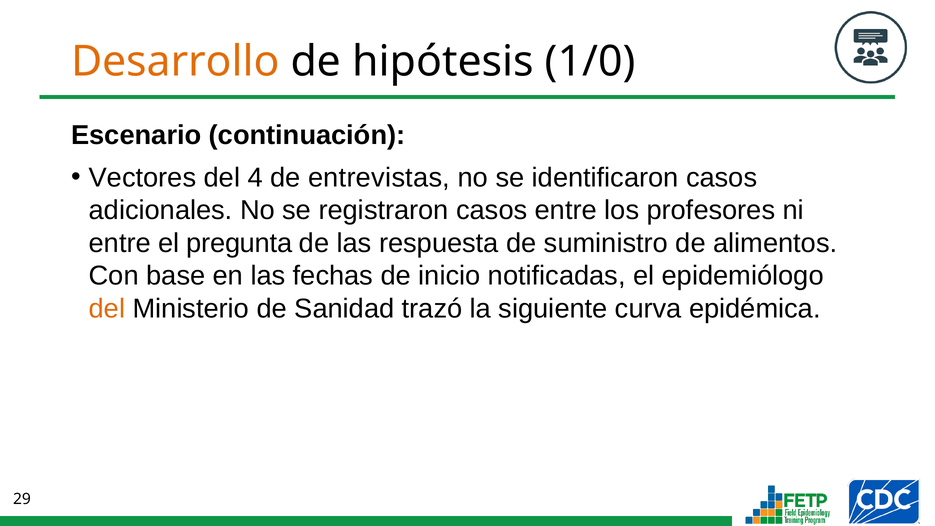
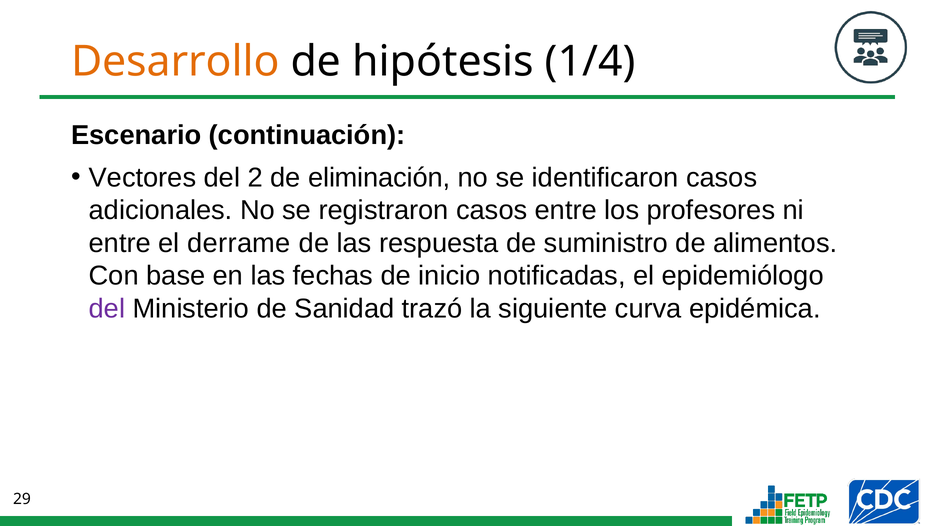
1/0: 1/0 -> 1/4
4: 4 -> 2
entrevistas: entrevistas -> eliminación
pregunta: pregunta -> derrame
del at (107, 309) colour: orange -> purple
